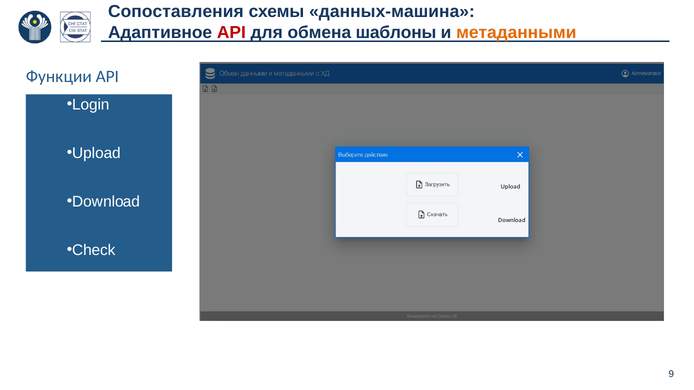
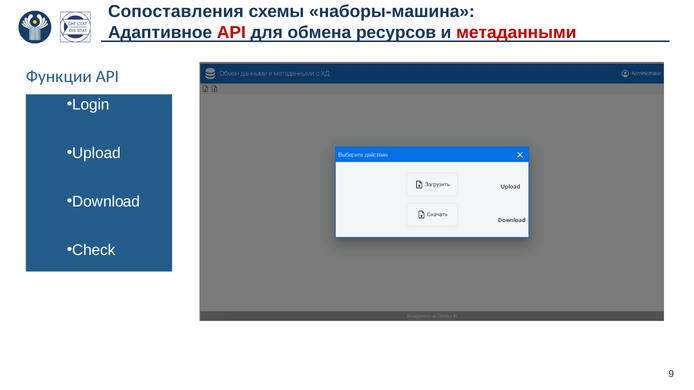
данных-машина: данных-машина -> наборы-машина
шаблоны: шаблоны -> ресурсов
метаданными colour: orange -> red
